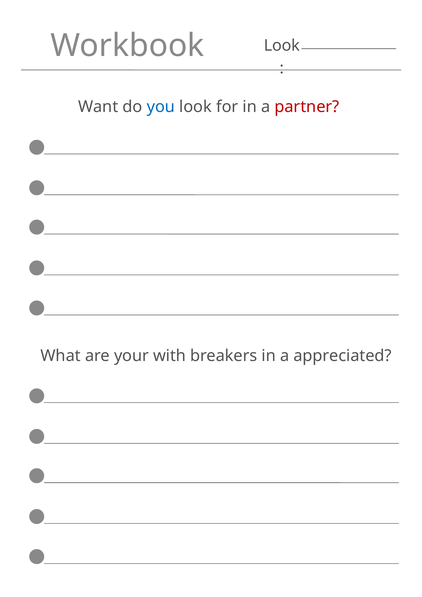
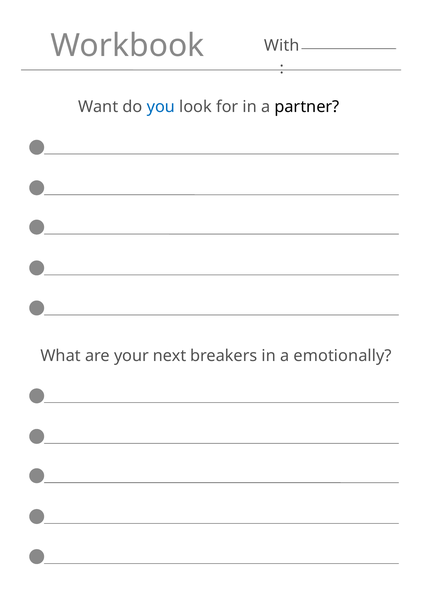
Look at (282, 46): Look -> With
partner colour: red -> black
with: with -> next
appreciated: appreciated -> emotionally
